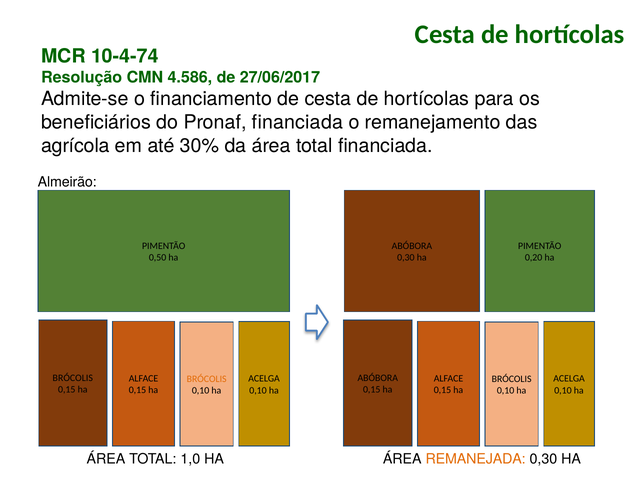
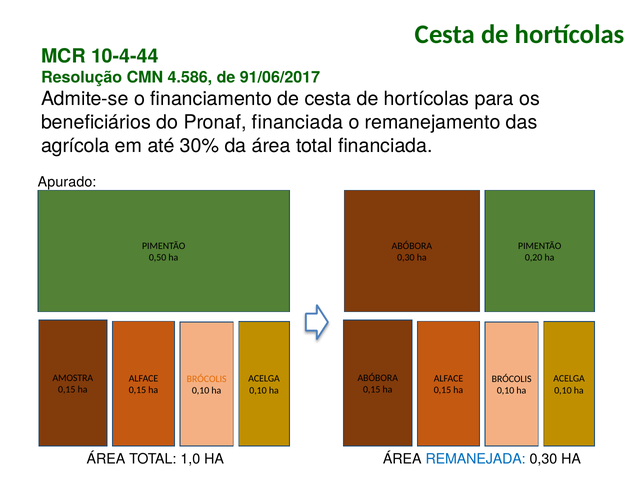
10-4-74: 10-4-74 -> 10-4-44
27/06/2017: 27/06/2017 -> 91/06/2017
Almeirão: Almeirão -> Apurado
BRÓCOLIS at (73, 378): BRÓCOLIS -> AMOSTRA
REMANEJADA colour: orange -> blue
